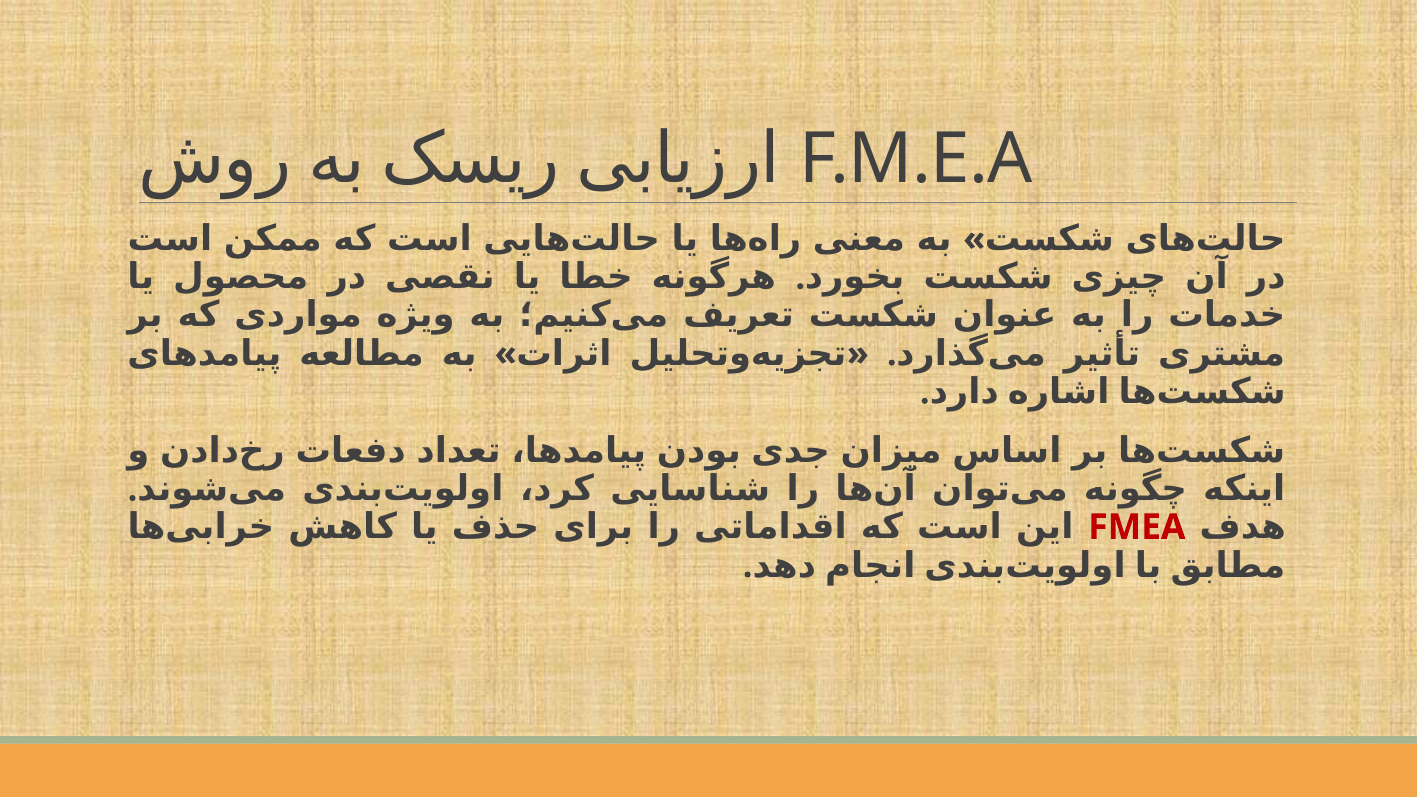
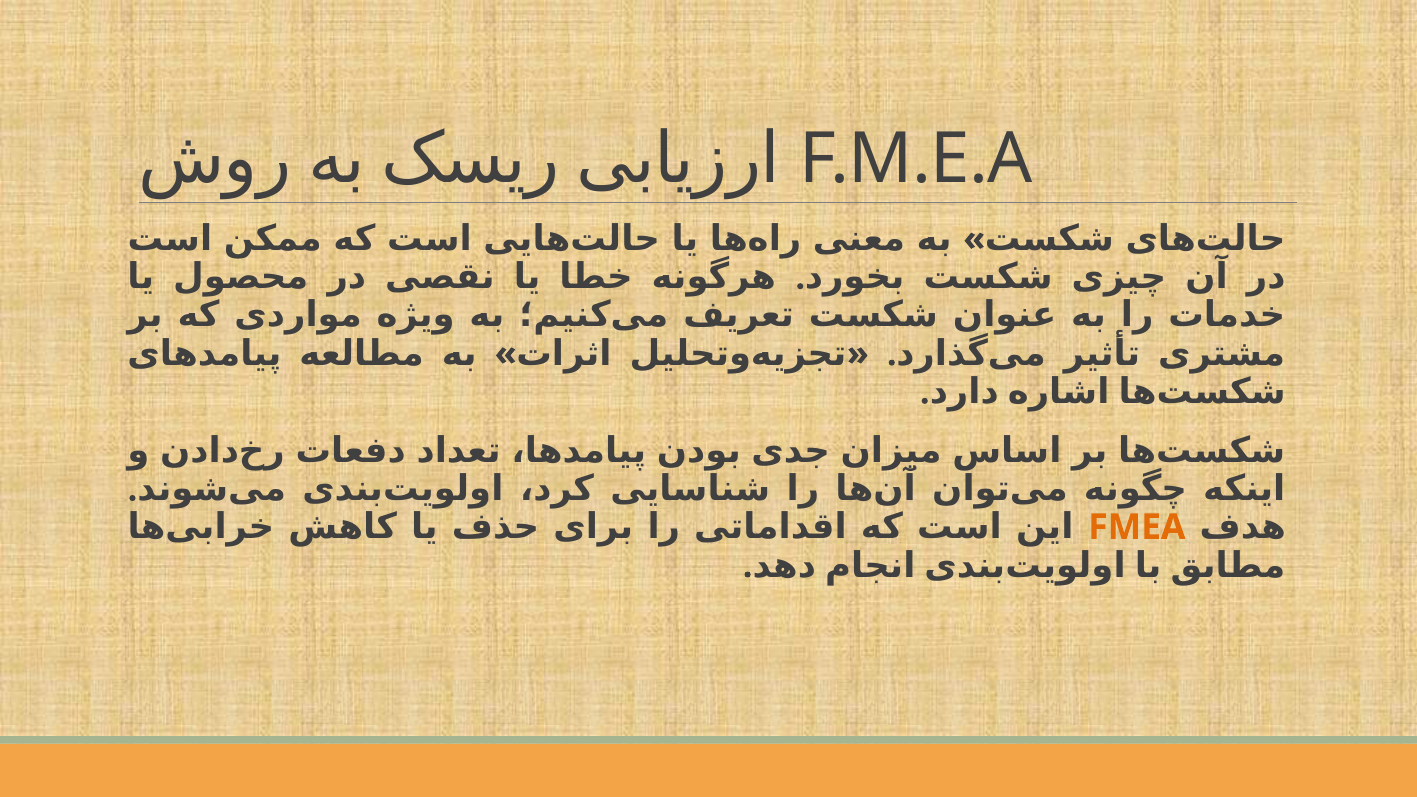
FMEA colour: red -> orange
